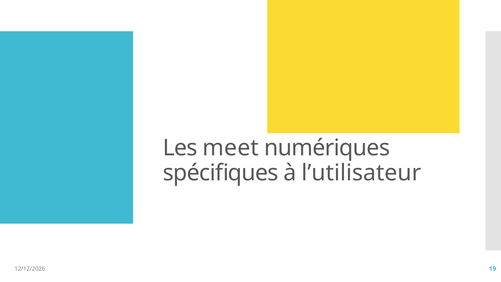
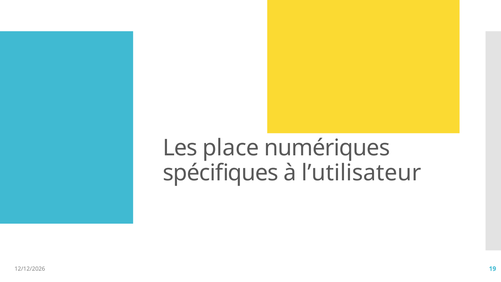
meet: meet -> place
